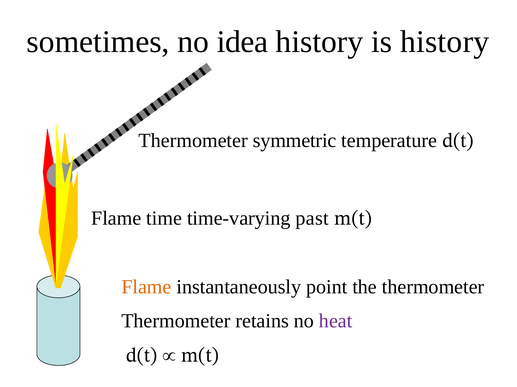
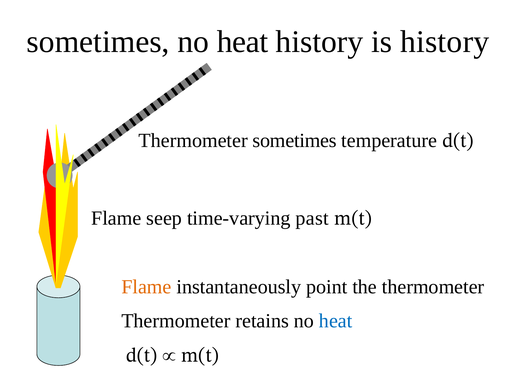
sometimes no idea: idea -> heat
Thermometer symmetric: symmetric -> sometimes
time: time -> seep
heat at (336, 322) colour: purple -> blue
